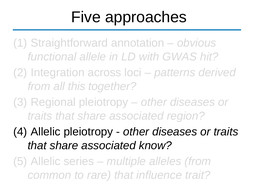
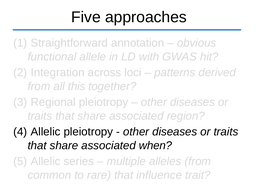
know: know -> when
